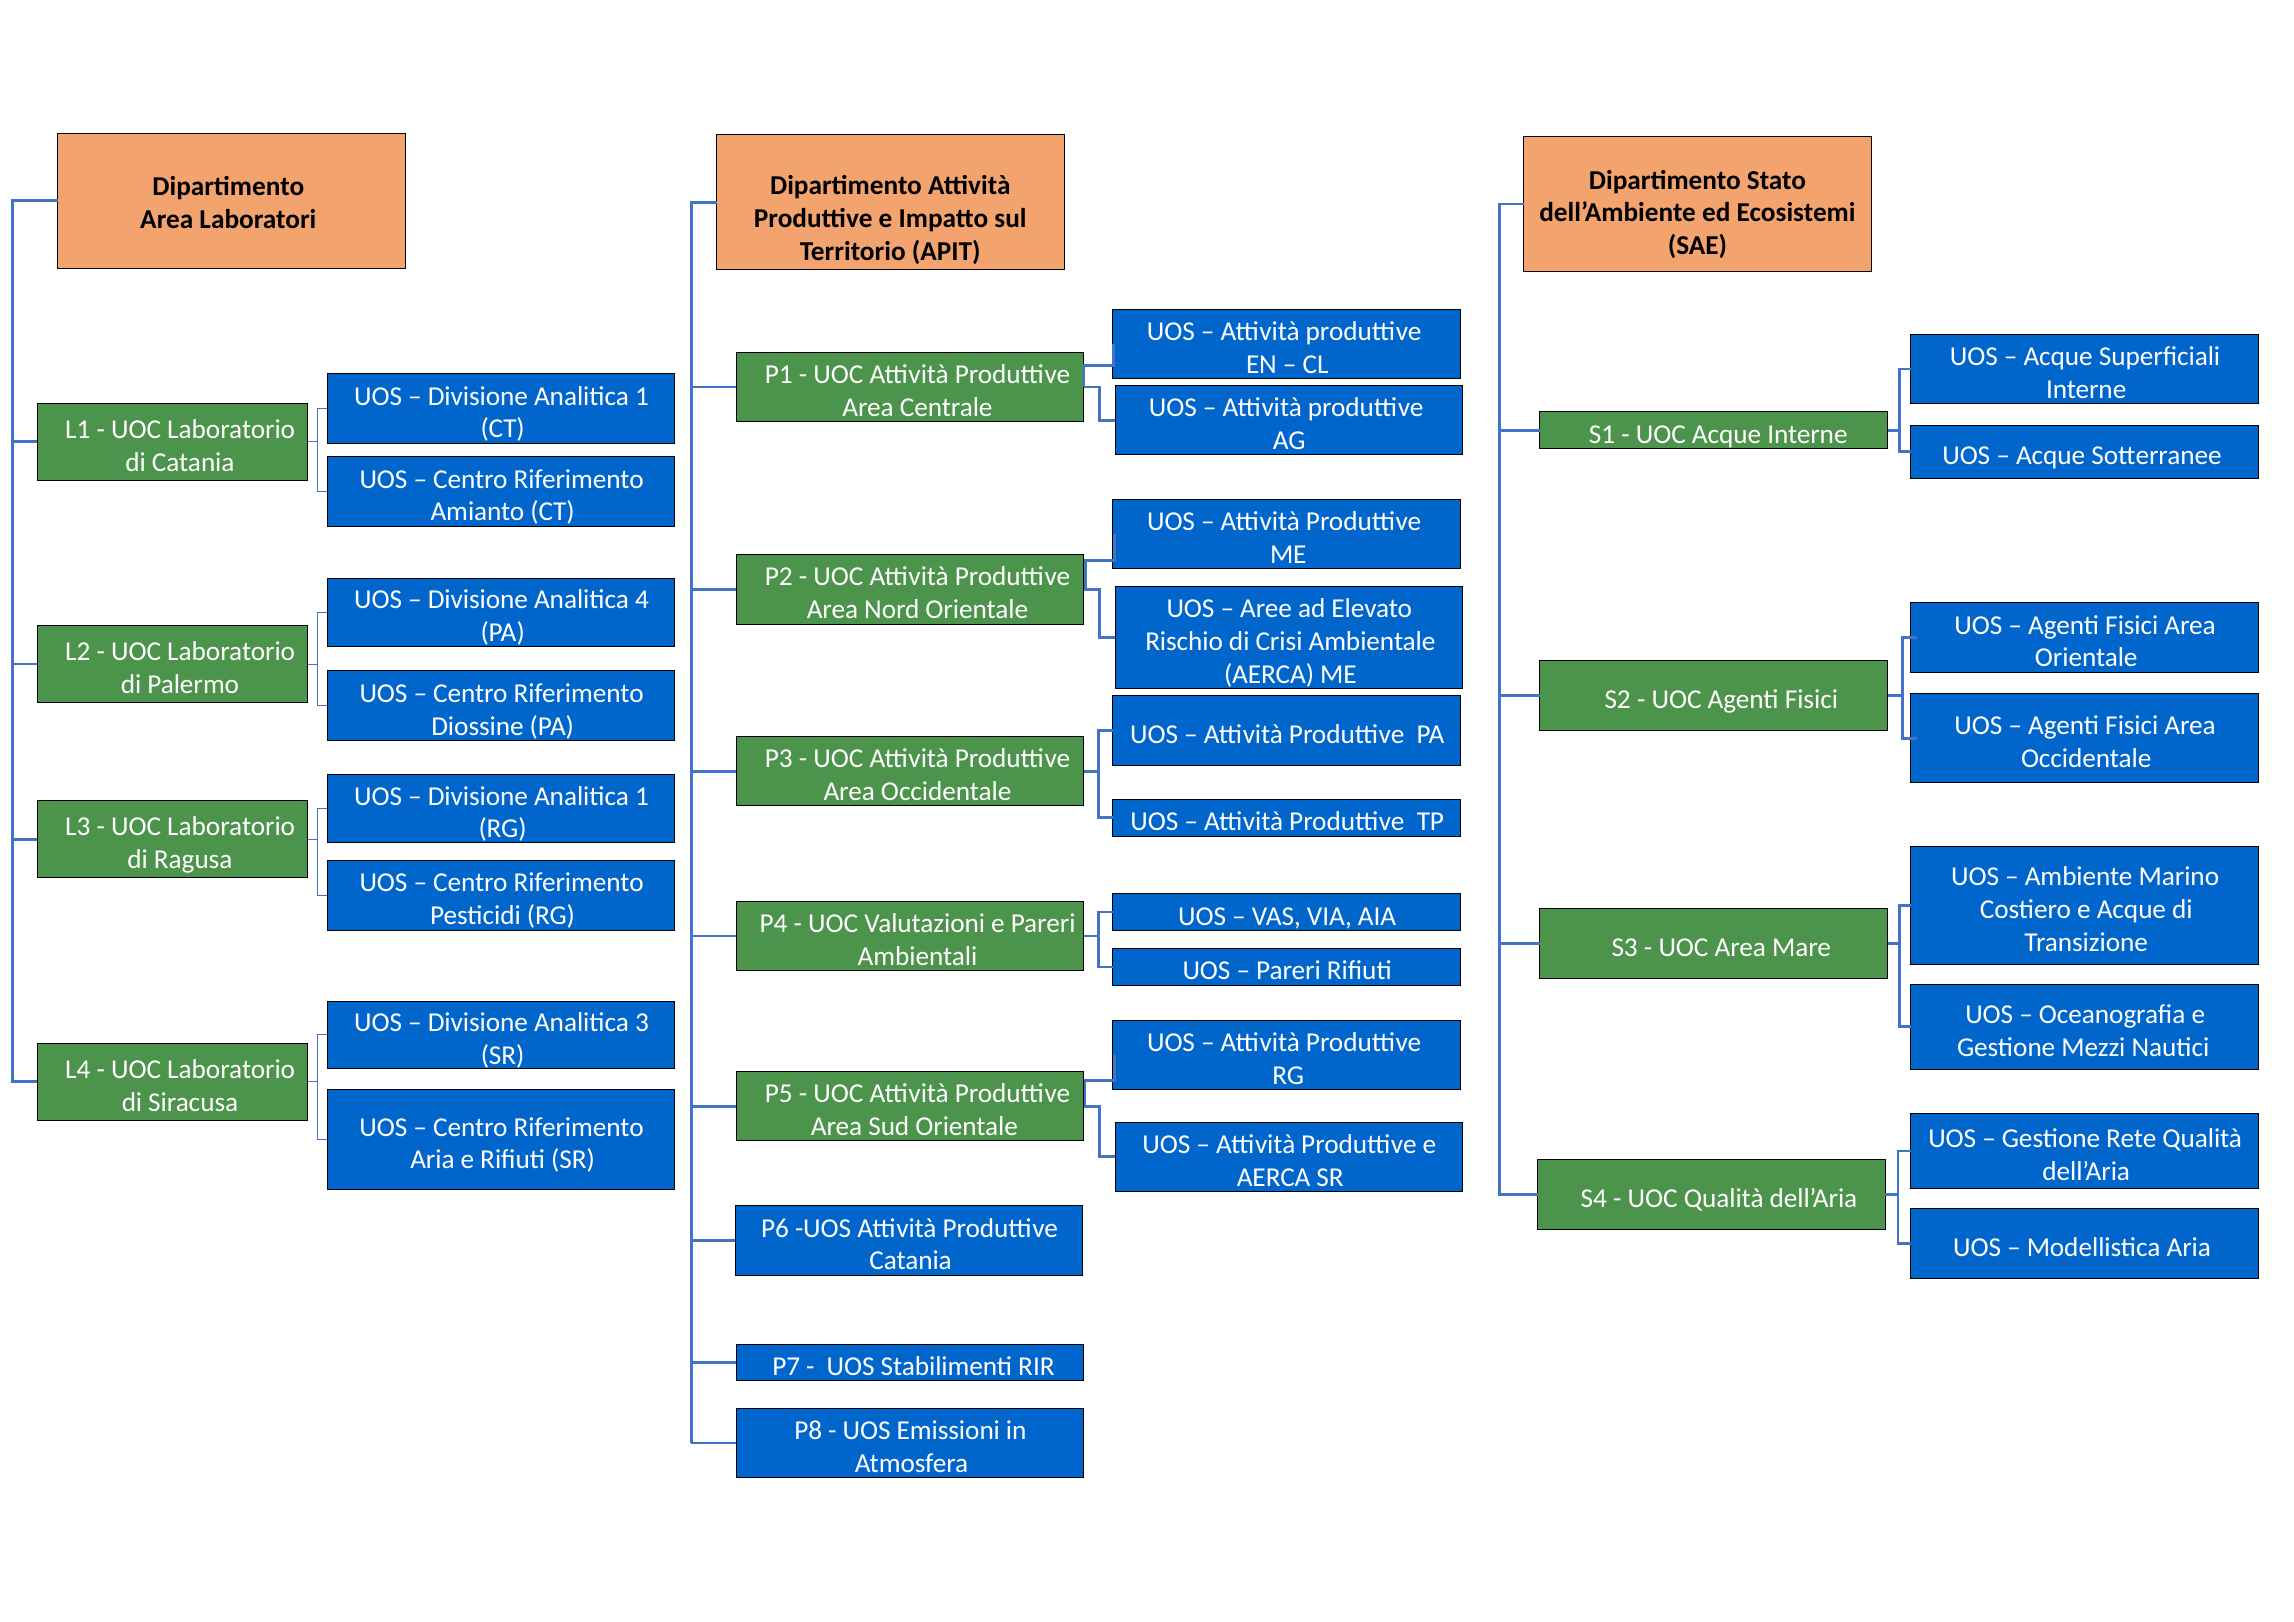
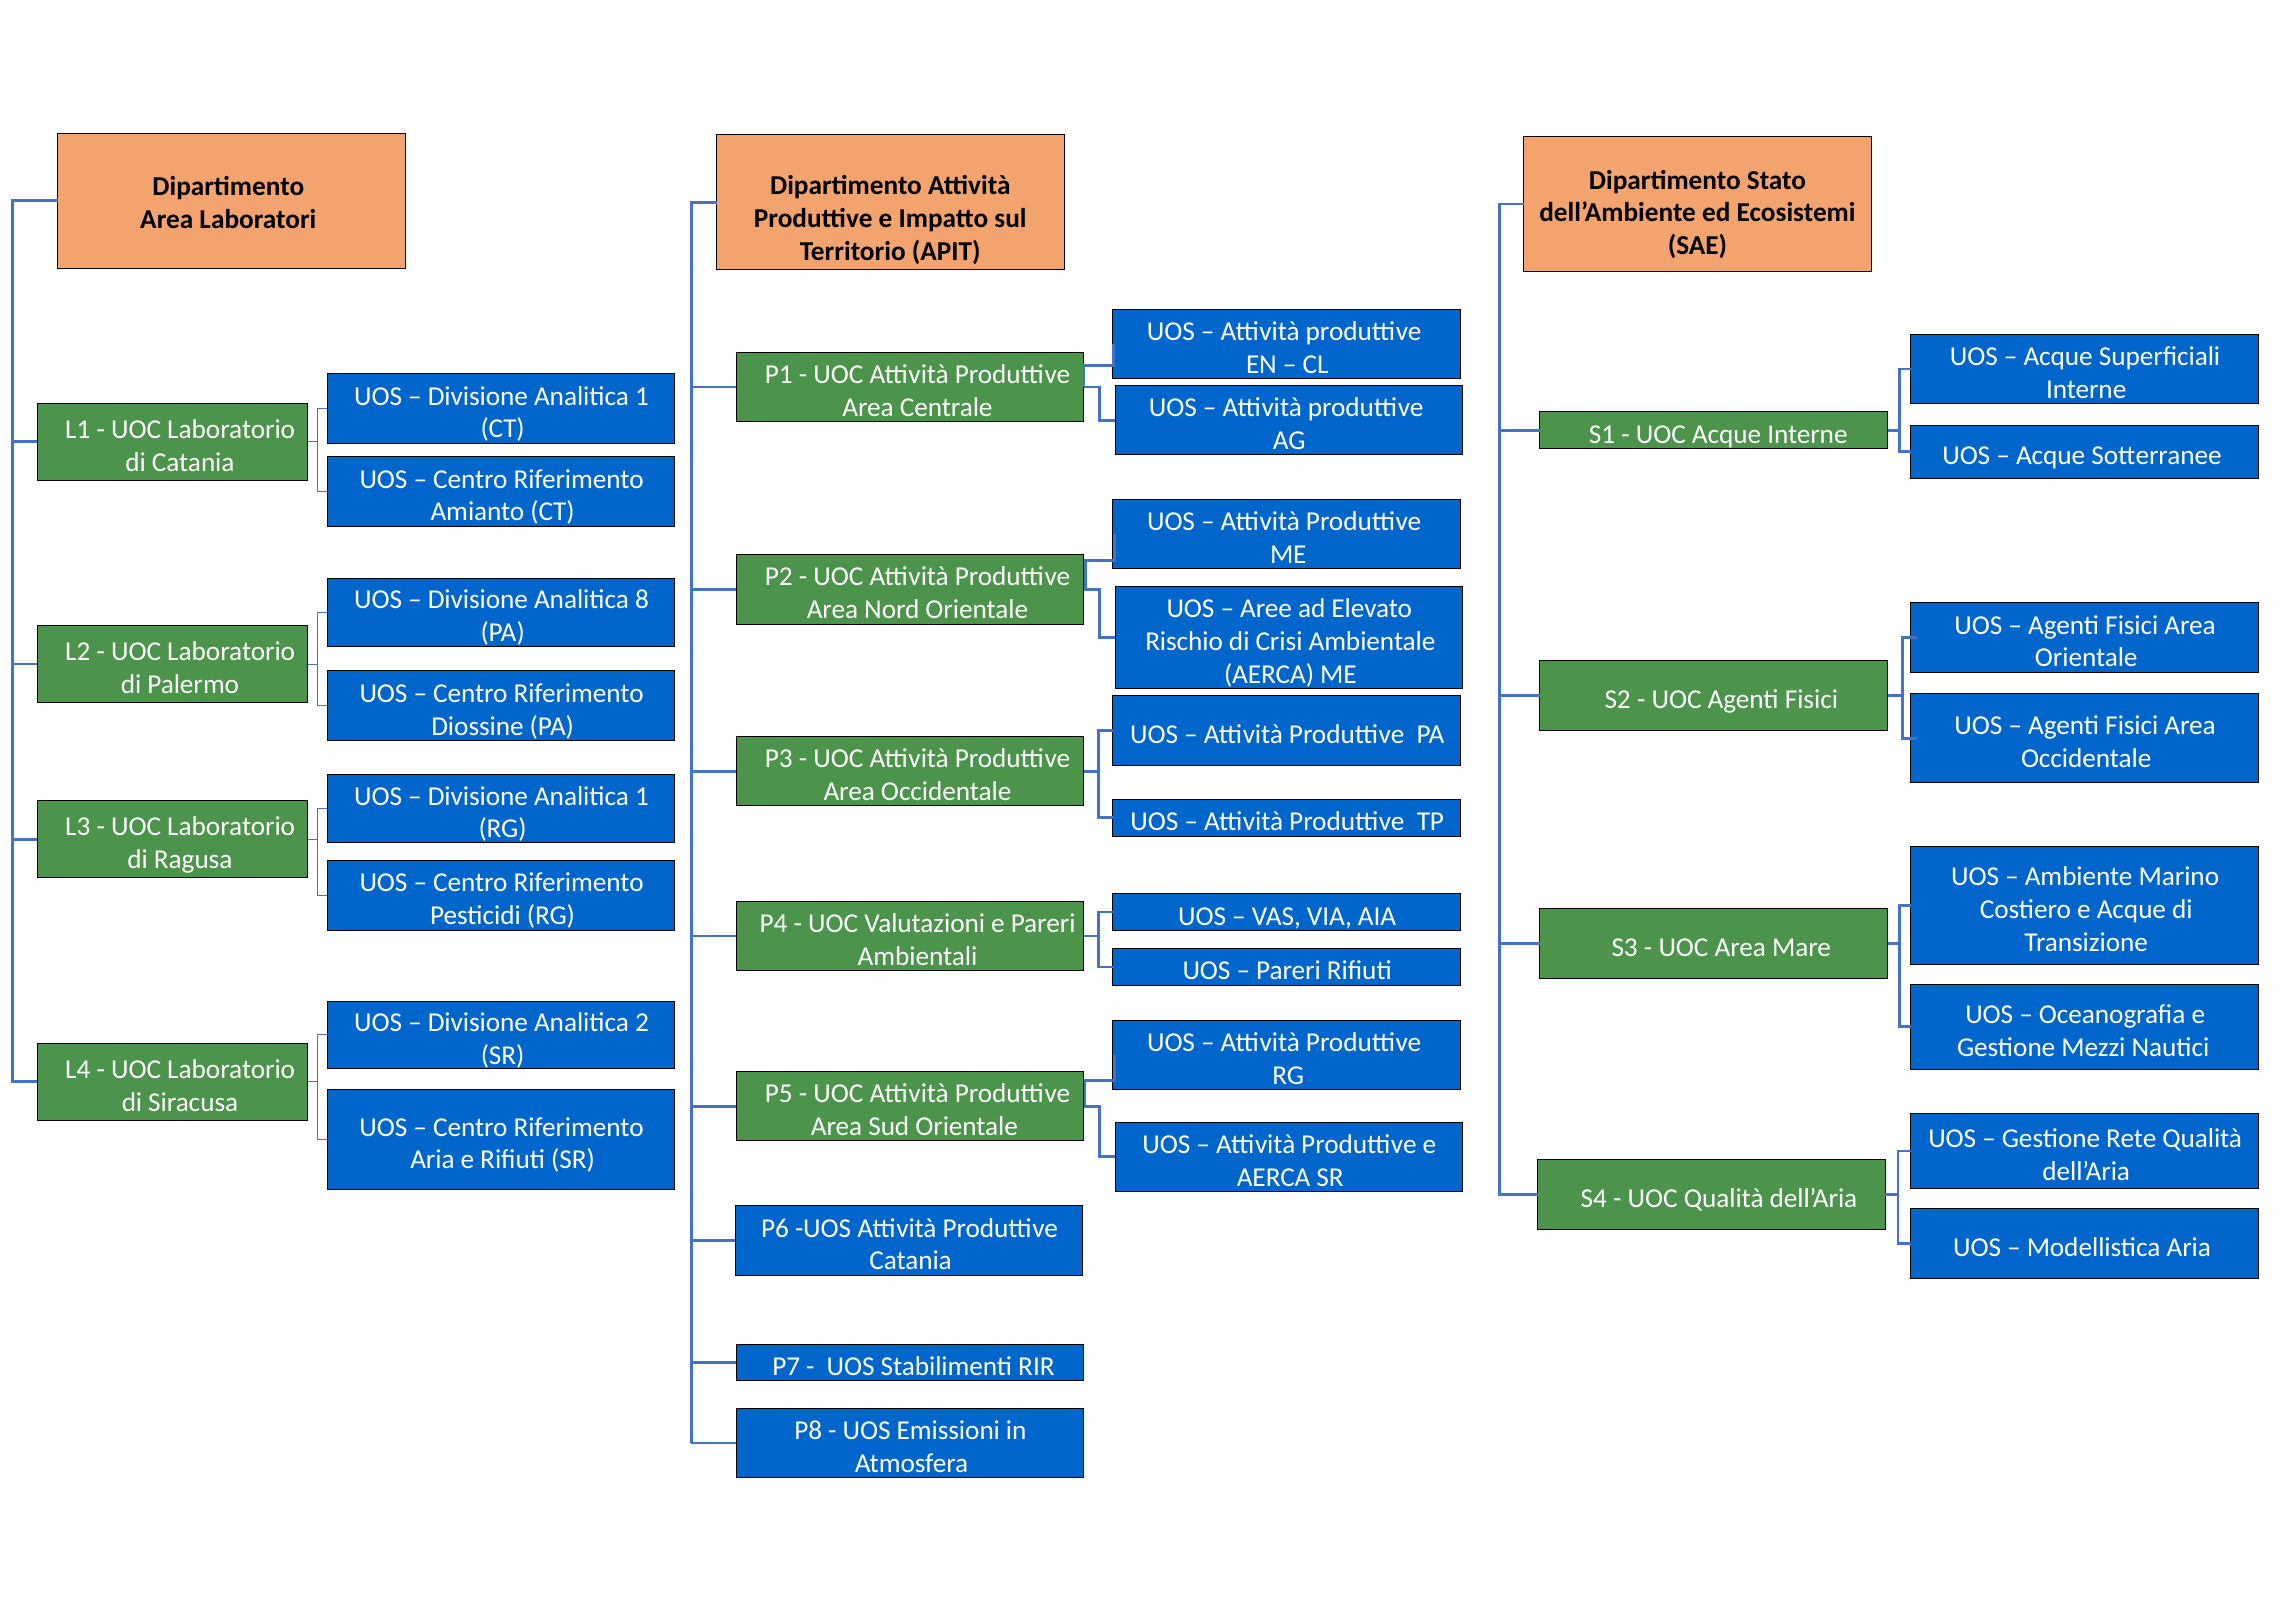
4: 4 -> 8
3: 3 -> 2
